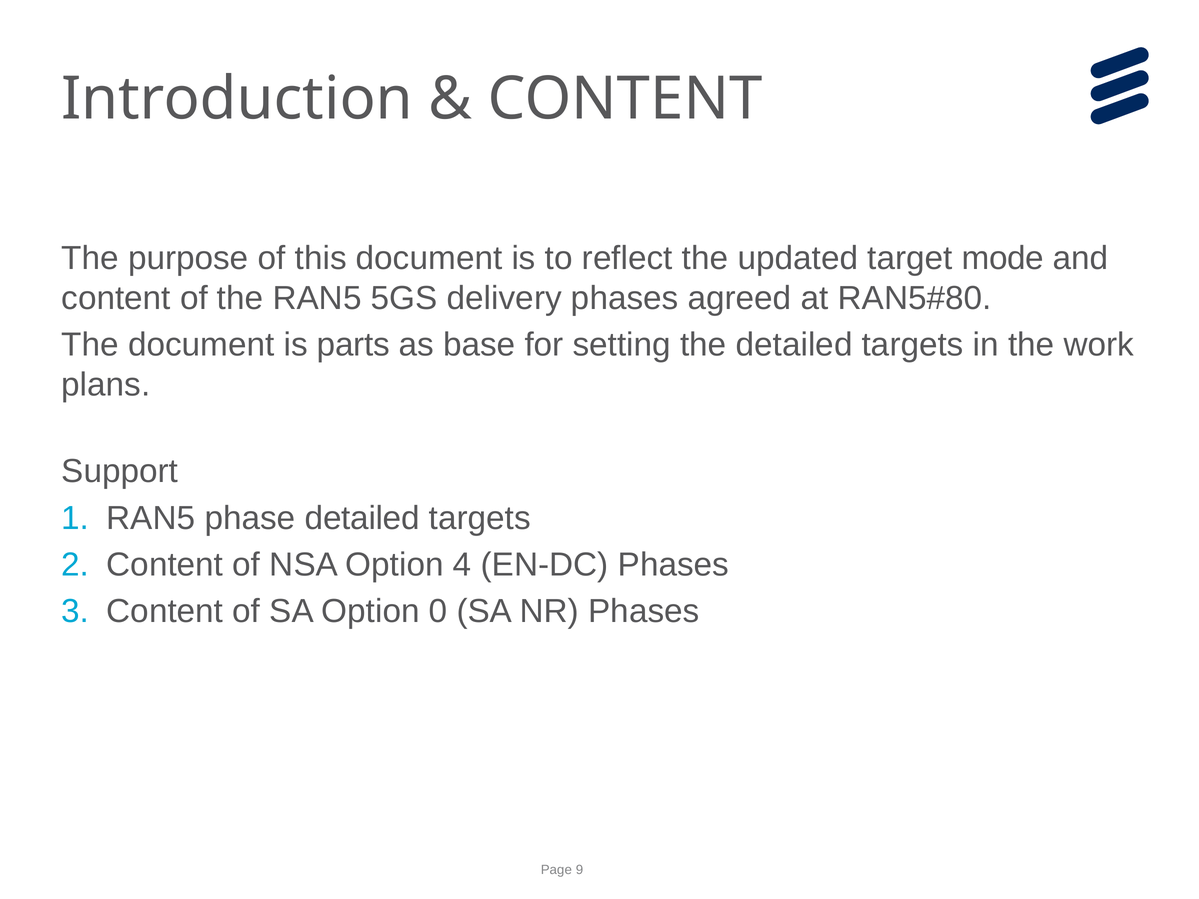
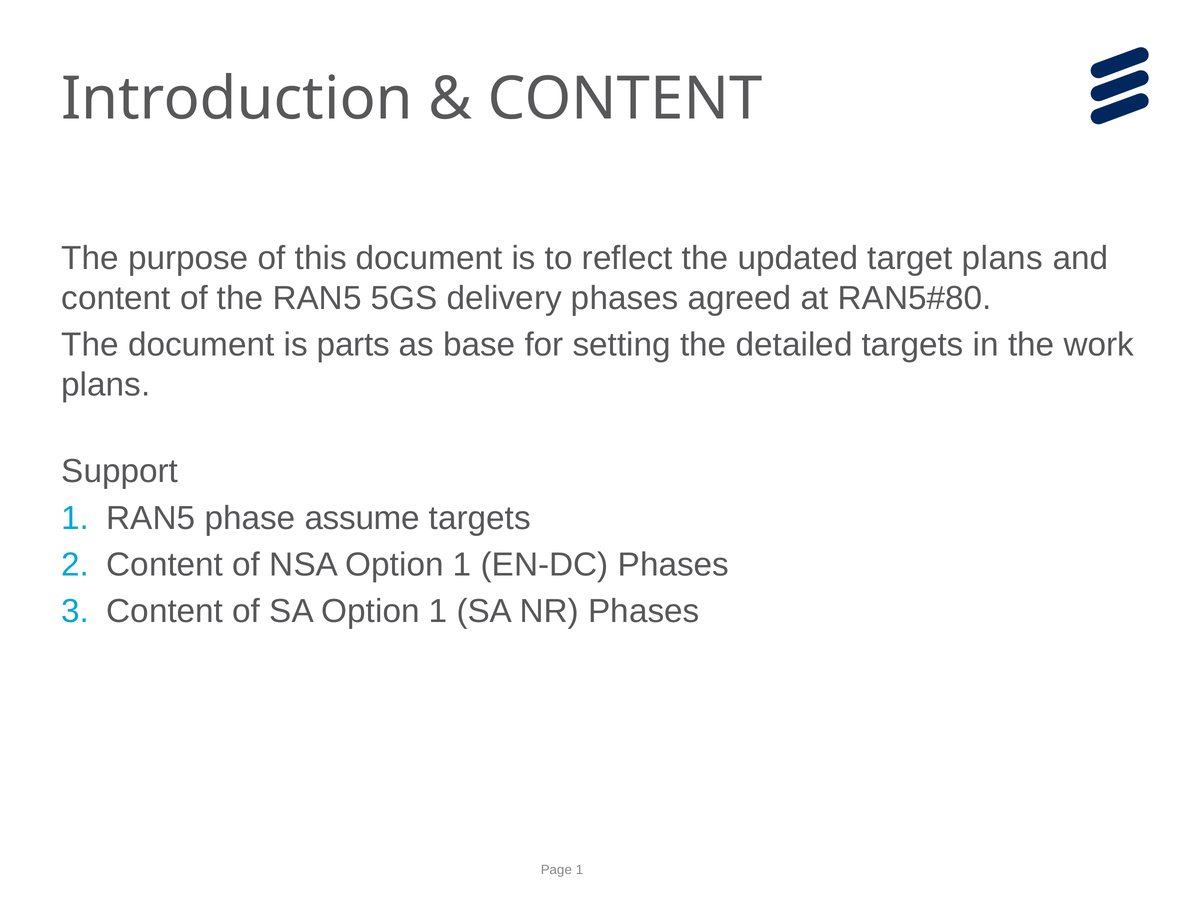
target mode: mode -> plans
phase detailed: detailed -> assume
NSA Option 4: 4 -> 1
SA Option 0: 0 -> 1
9 at (580, 870): 9 -> 1
